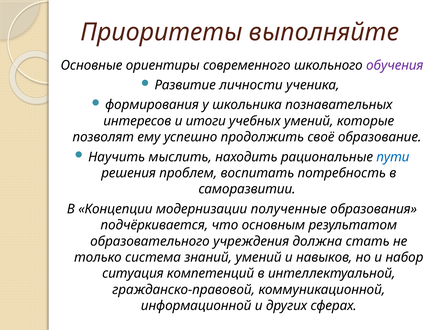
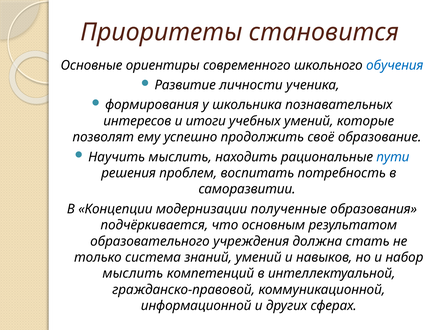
выполняйте: выполняйте -> становится
обучения colour: purple -> blue
ситуация at (133, 274): ситуация -> мыслить
